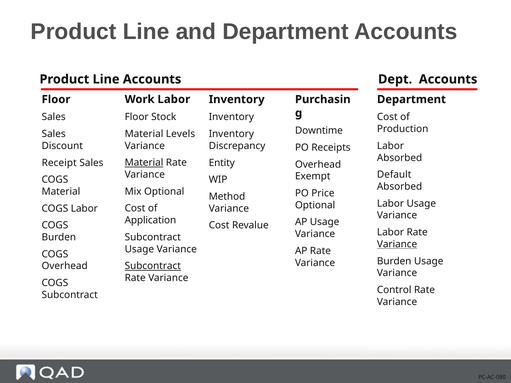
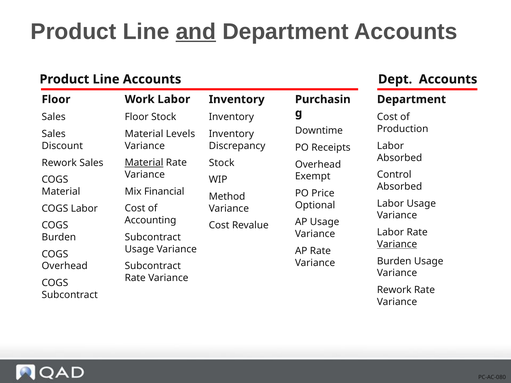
and underline: none -> present
Receipt at (59, 163): Receipt -> Rework
Entity at (222, 163): Entity -> Stock
Default: Default -> Control
Mix Optional: Optional -> Financial
Application: Application -> Accounting
Subcontract at (153, 266) underline: present -> none
Control at (394, 290): Control -> Rework
